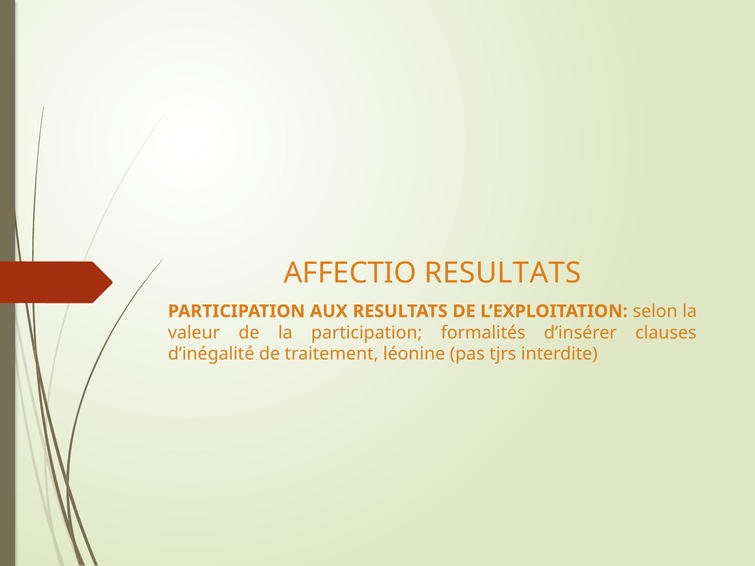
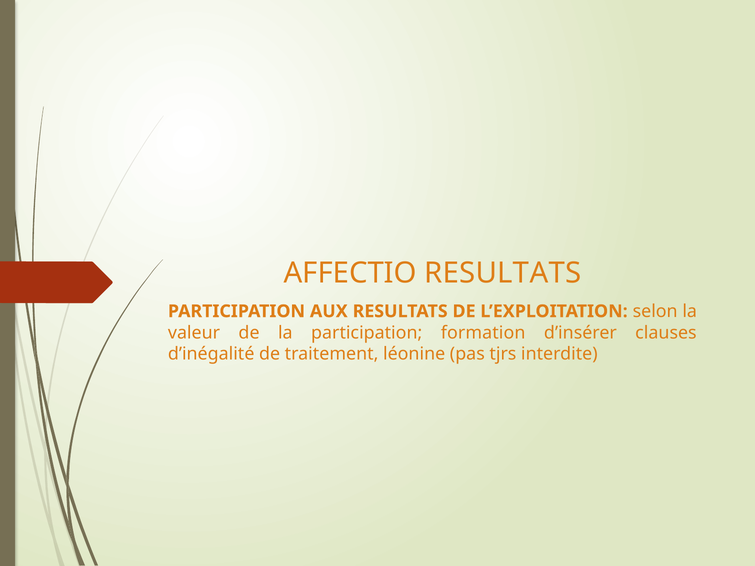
formalités: formalités -> formation
